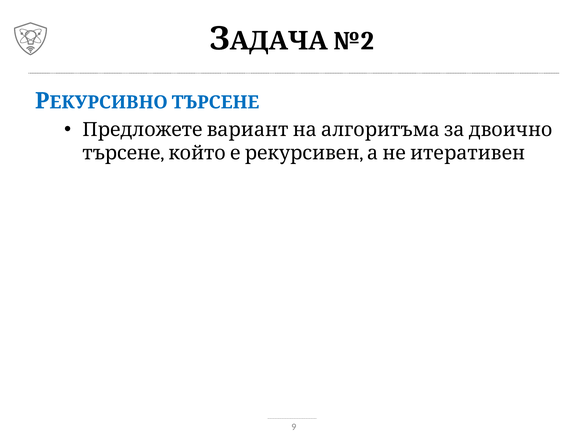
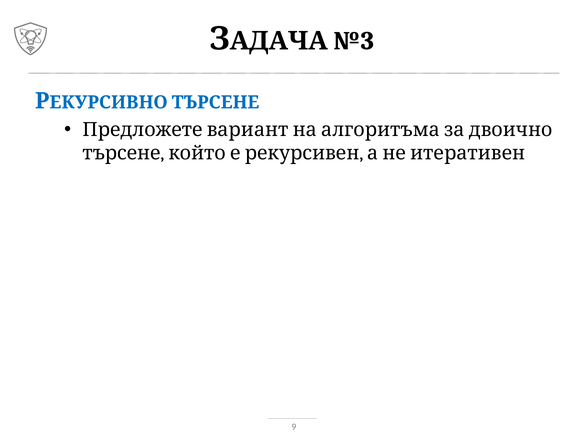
№2: №2 -> №3
